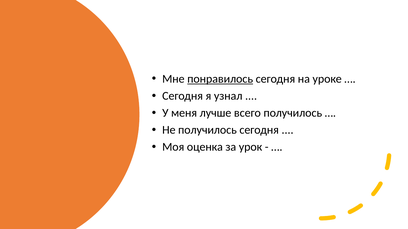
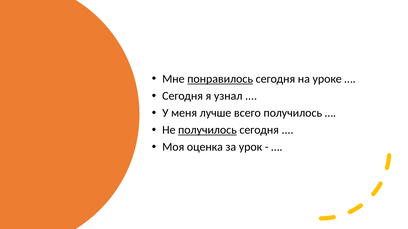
получилось at (207, 130) underline: none -> present
